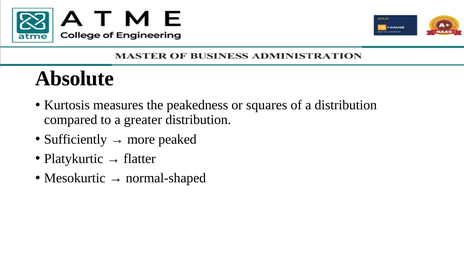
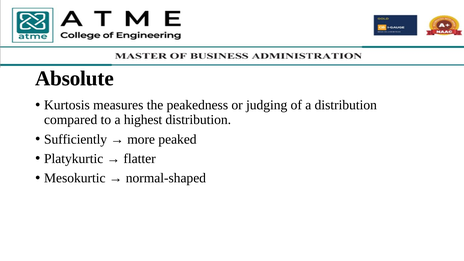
squares: squares -> judging
greater: greater -> highest
